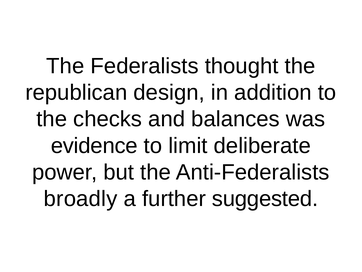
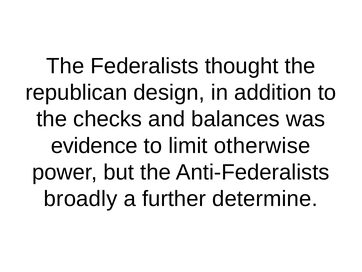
deliberate: deliberate -> otherwise
suggested: suggested -> determine
